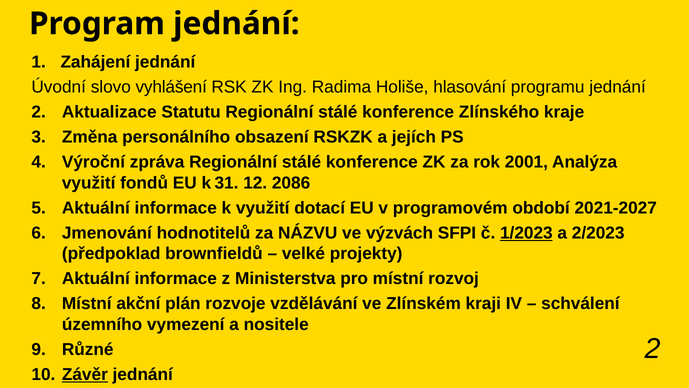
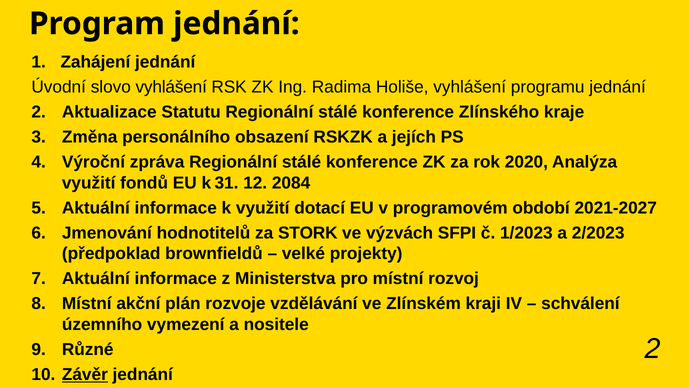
Holiše hlasování: hlasování -> vyhlášení
2001: 2001 -> 2020
2086: 2086 -> 2084
NÁZVU: NÁZVU -> STORK
1/2023 underline: present -> none
